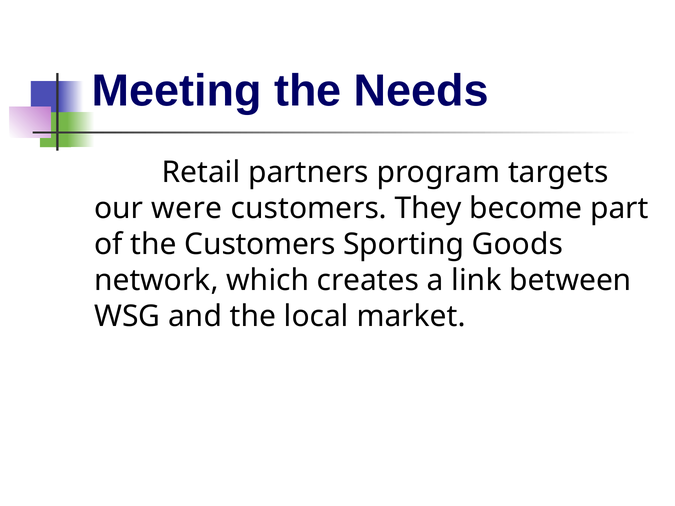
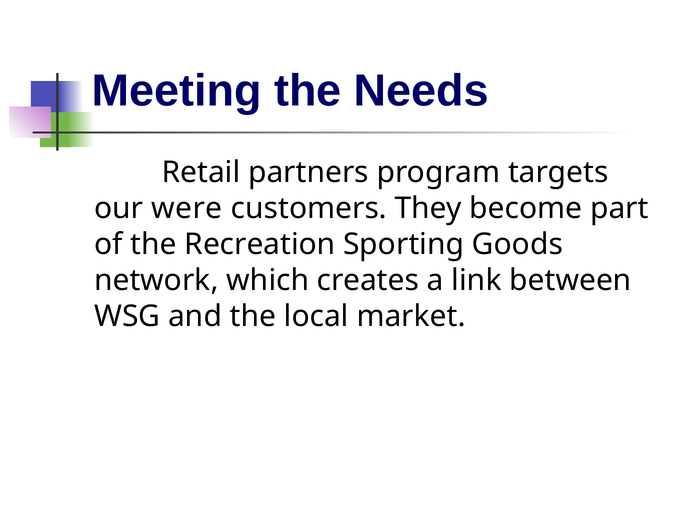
the Customers: Customers -> Recreation
